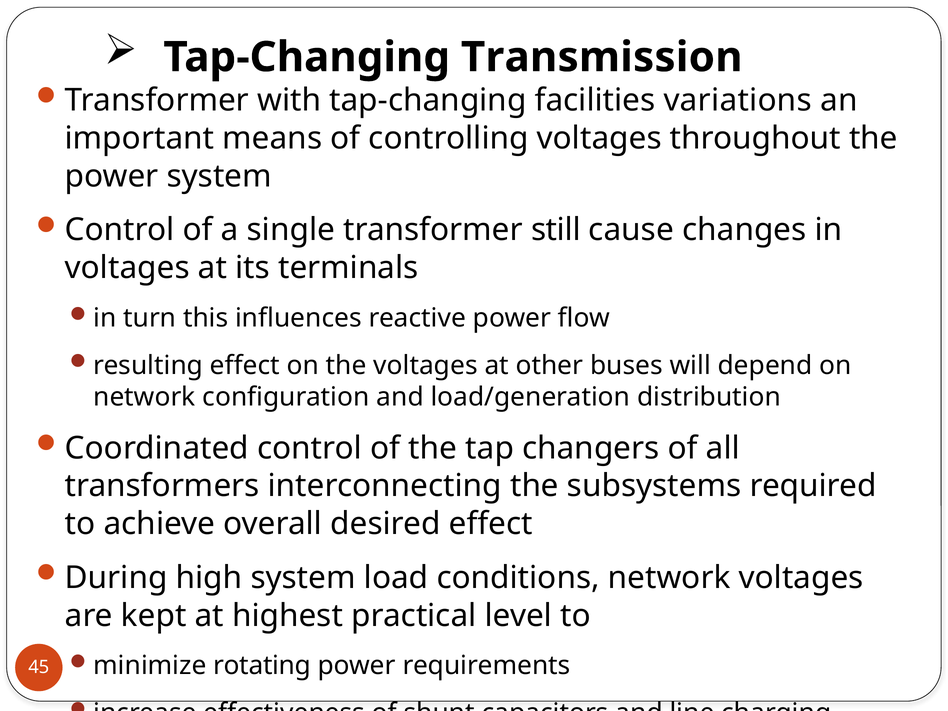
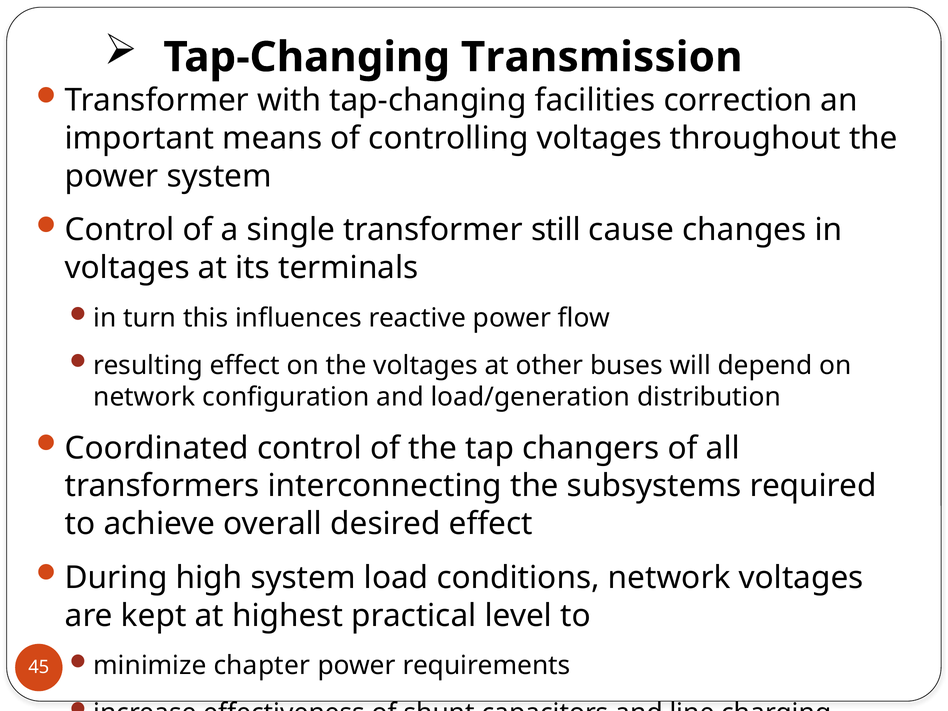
variations: variations -> correction
rotating: rotating -> chapter
